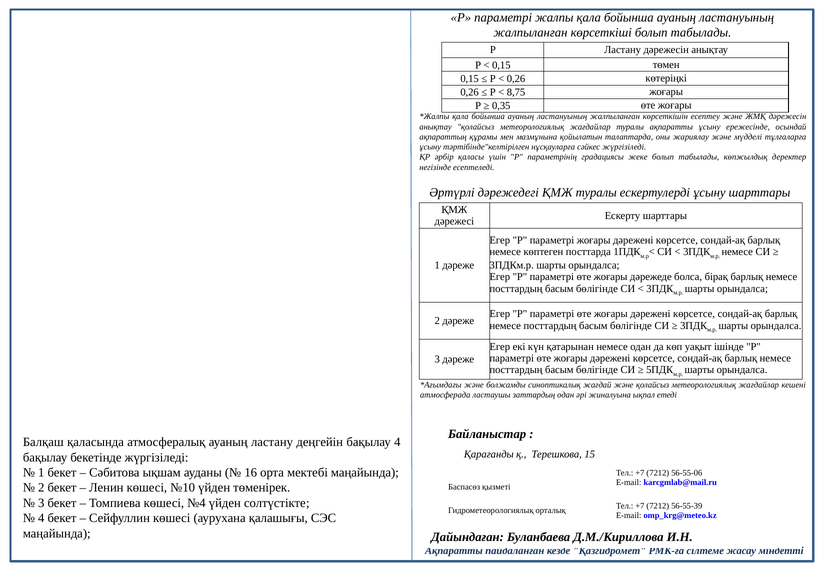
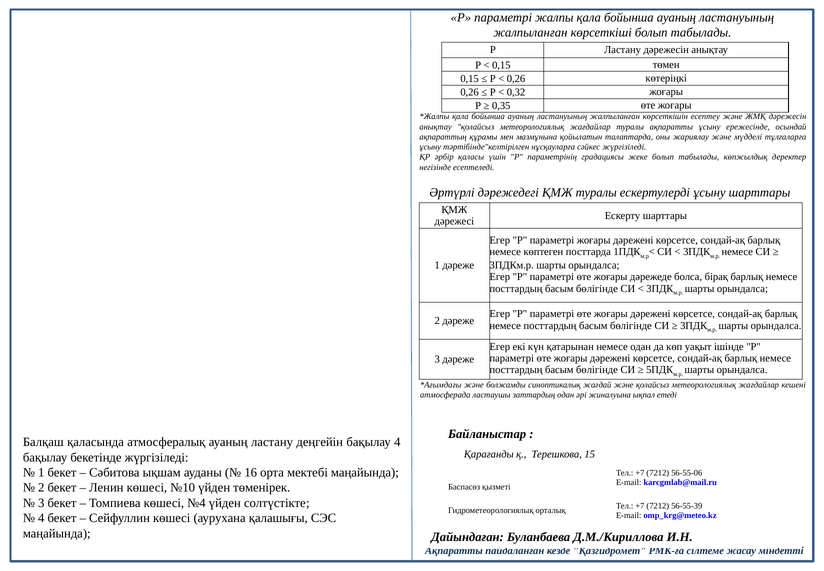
8,75: 8,75 -> 0,32
